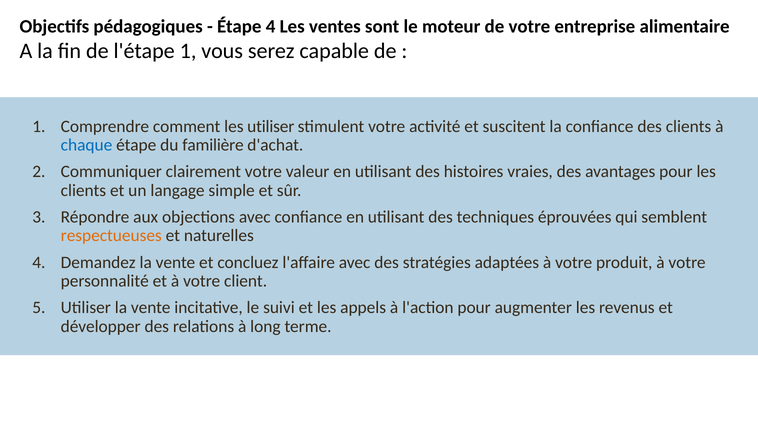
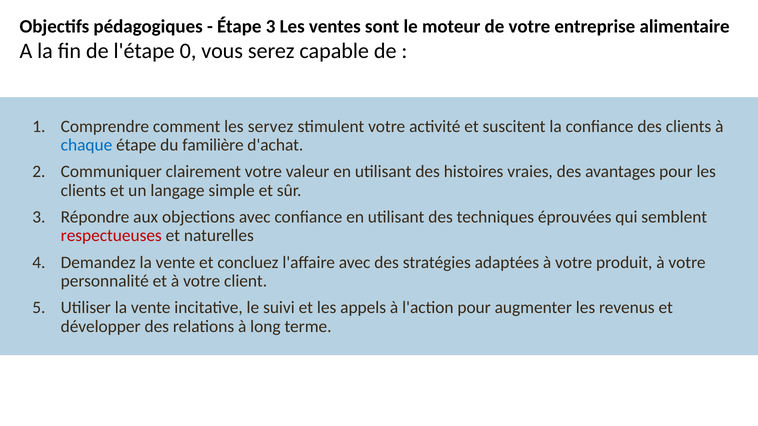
Étape 4: 4 -> 3
l'étape 1: 1 -> 0
les utiliser: utiliser -> servez
respectueuses colour: orange -> red
